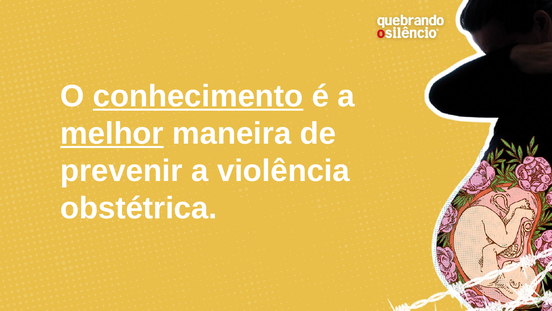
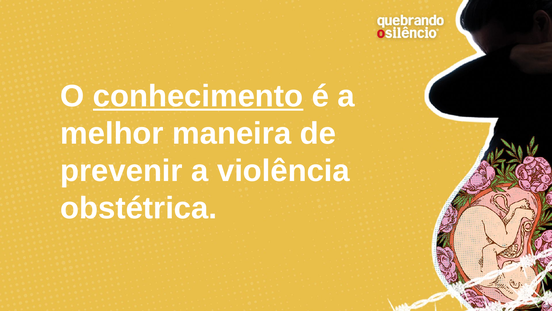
melhor underline: present -> none
